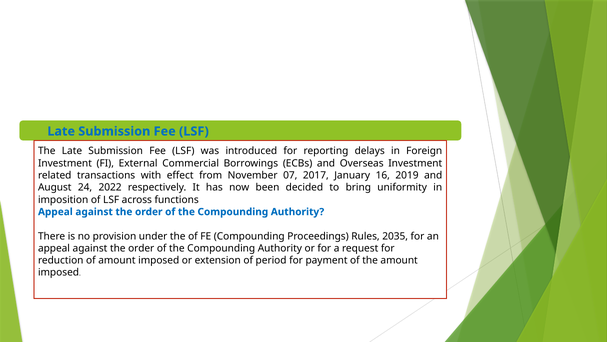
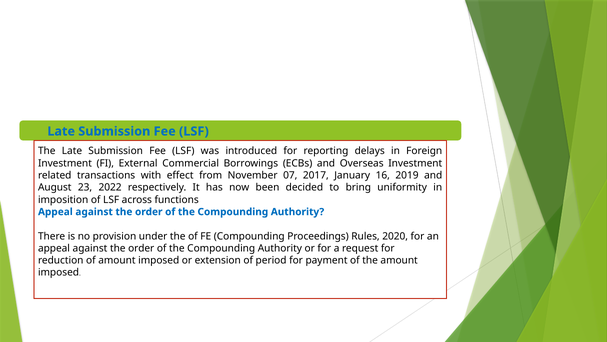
24: 24 -> 23
2035: 2035 -> 2020
